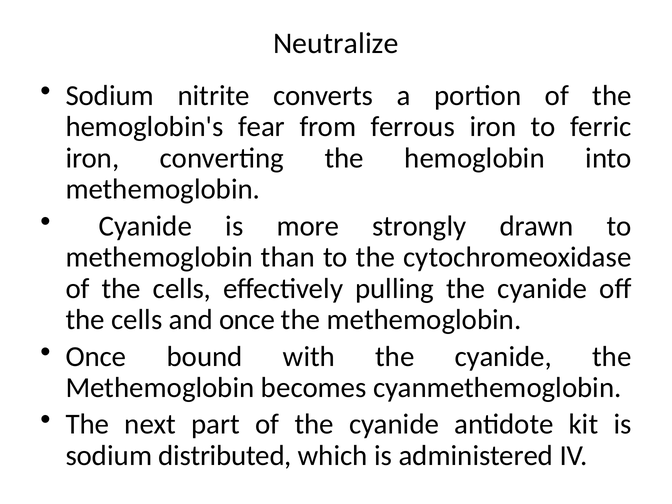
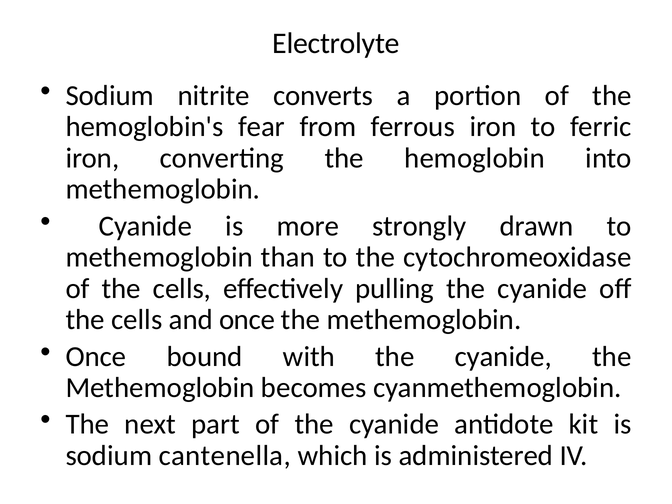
Neutralize: Neutralize -> Electrolyte
distributed: distributed -> cantenella
